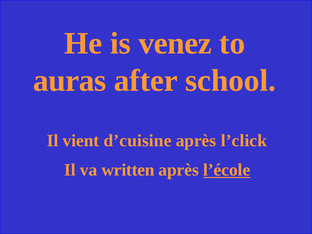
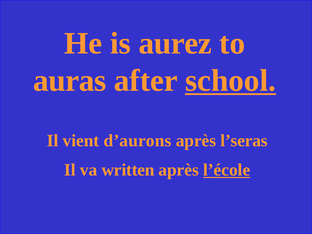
venez: venez -> aurez
school underline: none -> present
d’cuisine: d’cuisine -> d’aurons
l’click: l’click -> l’seras
